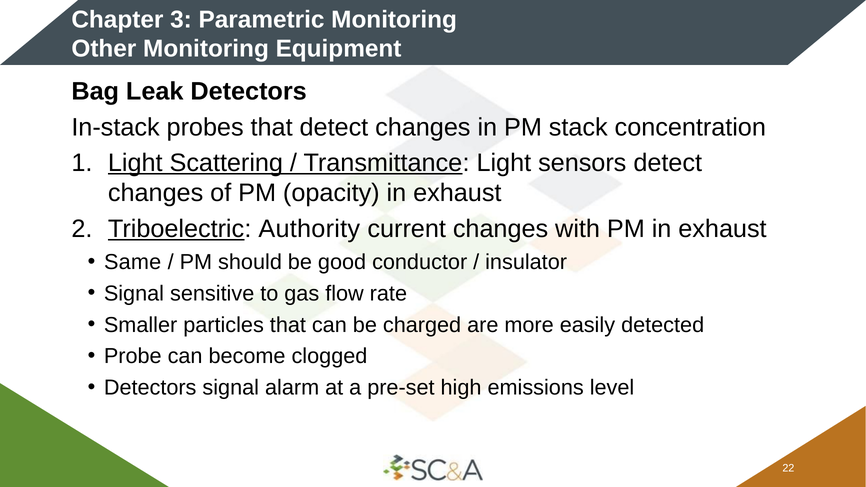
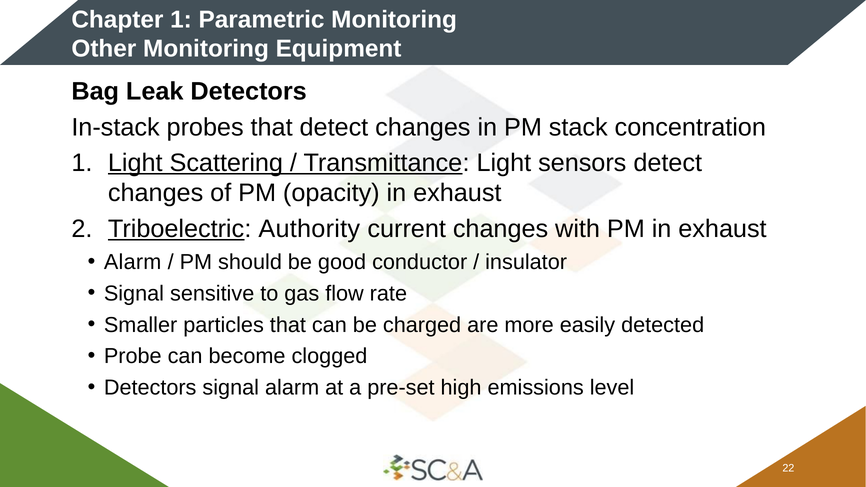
Chapter 3: 3 -> 1
Same at (133, 262): Same -> Alarm
